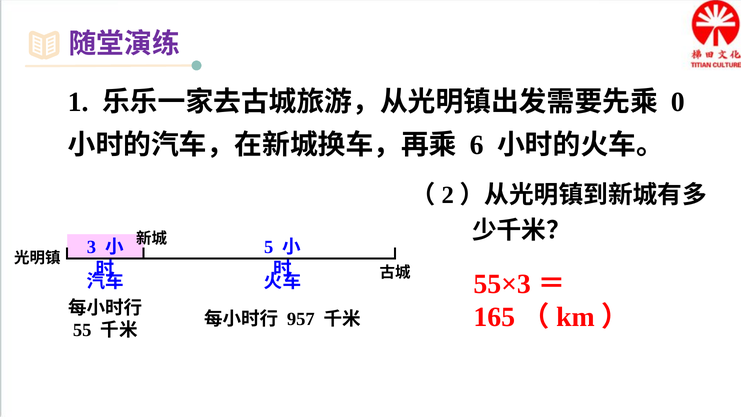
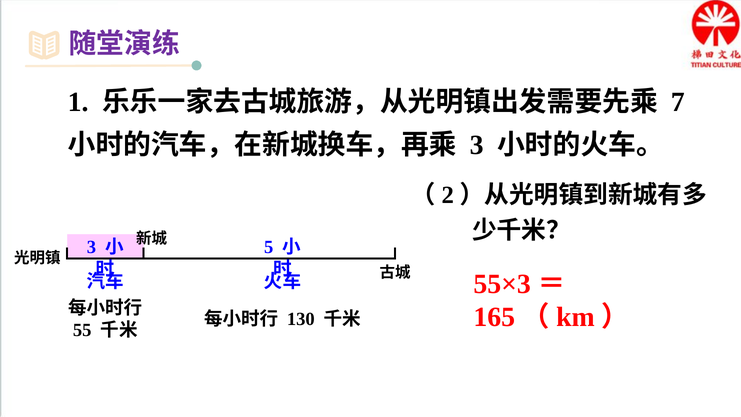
0: 0 -> 7
6 at (477, 145): 6 -> 3
957: 957 -> 130
